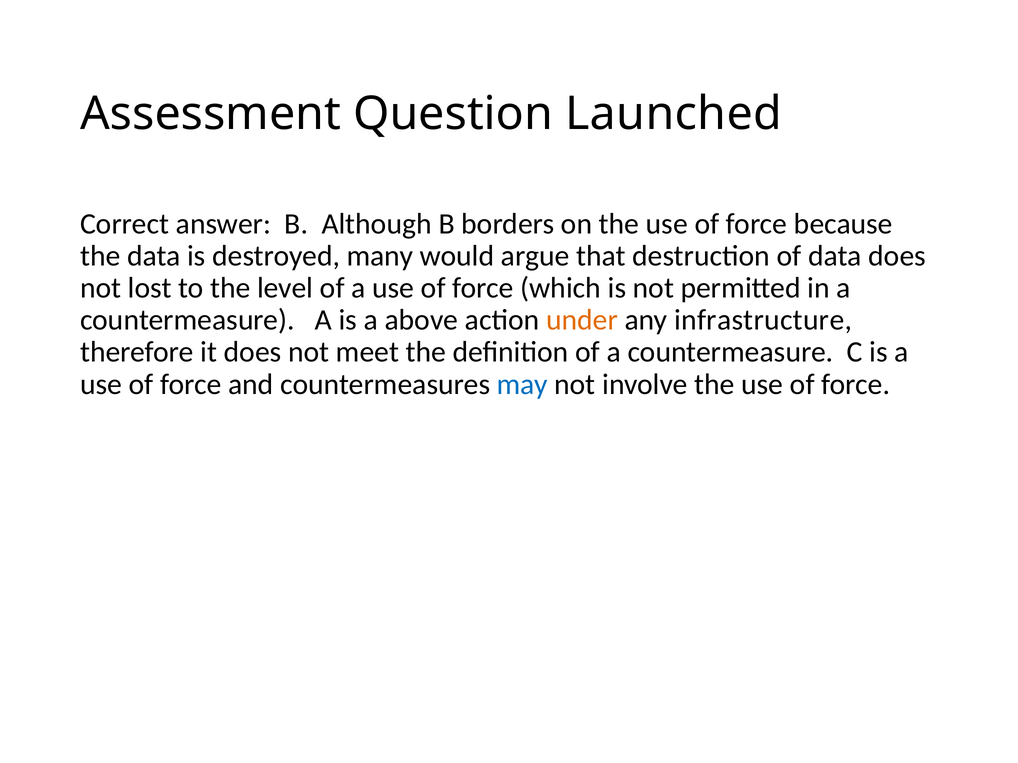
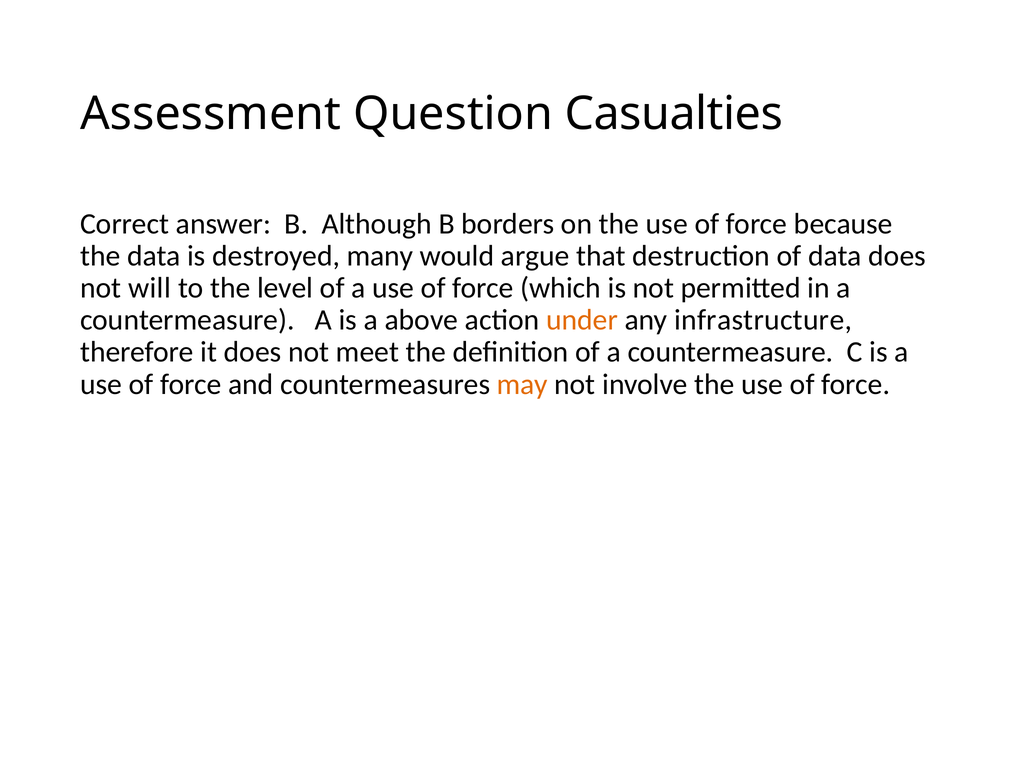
Launched: Launched -> Casualties
lost: lost -> will
may colour: blue -> orange
